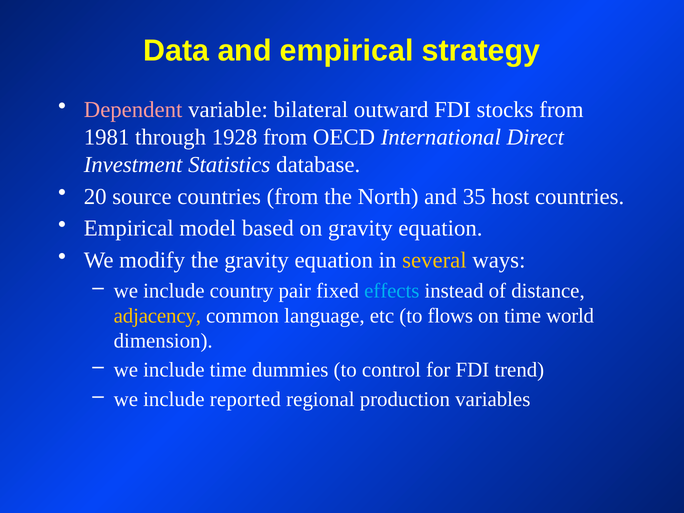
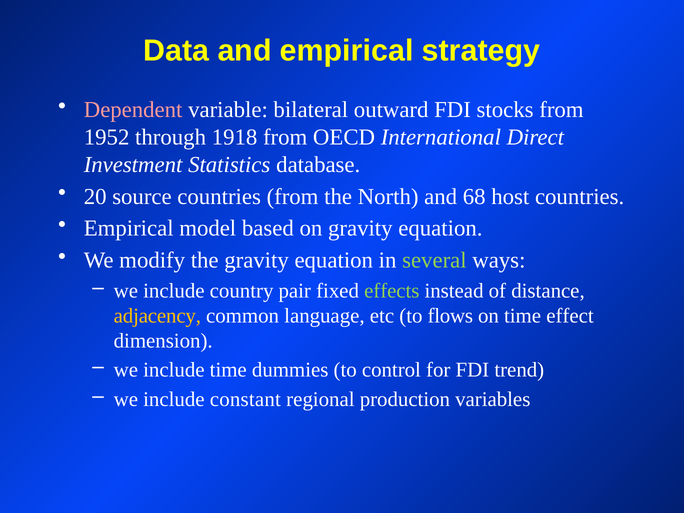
1981: 1981 -> 1952
1928: 1928 -> 1918
35: 35 -> 68
several colour: yellow -> light green
effects colour: light blue -> light green
world: world -> effect
reported: reported -> constant
